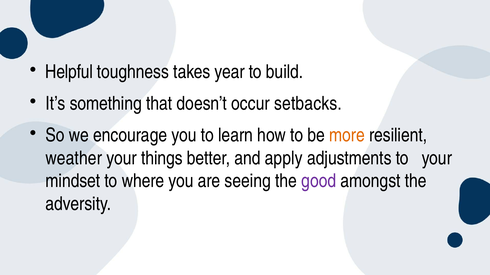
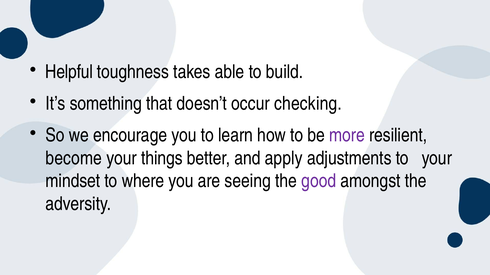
year: year -> able
setbacks: setbacks -> checking
more colour: orange -> purple
weather: weather -> become
